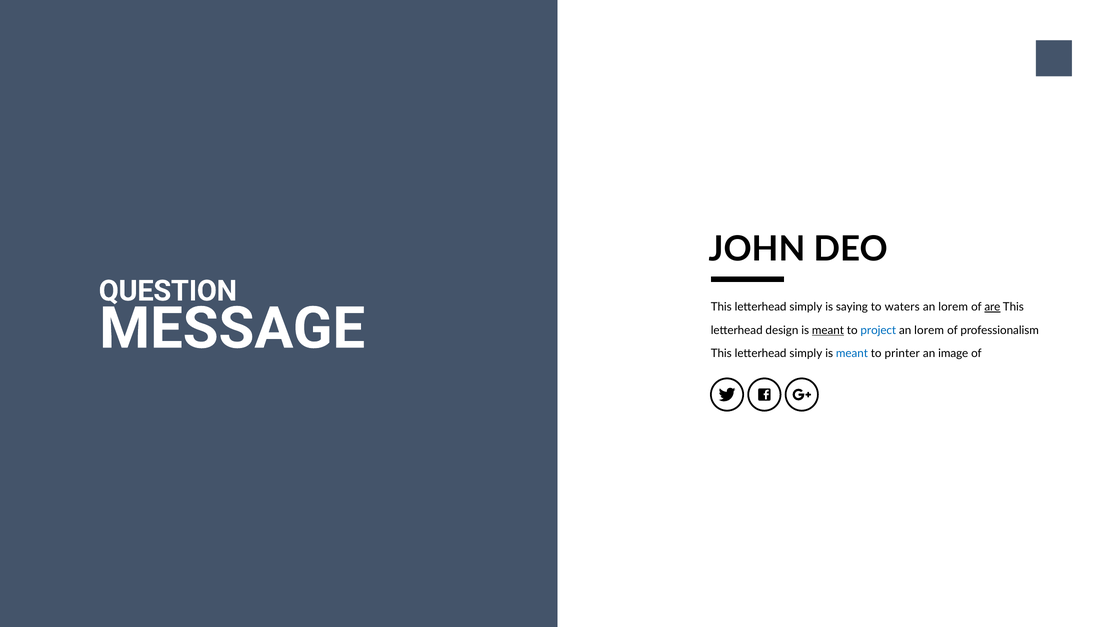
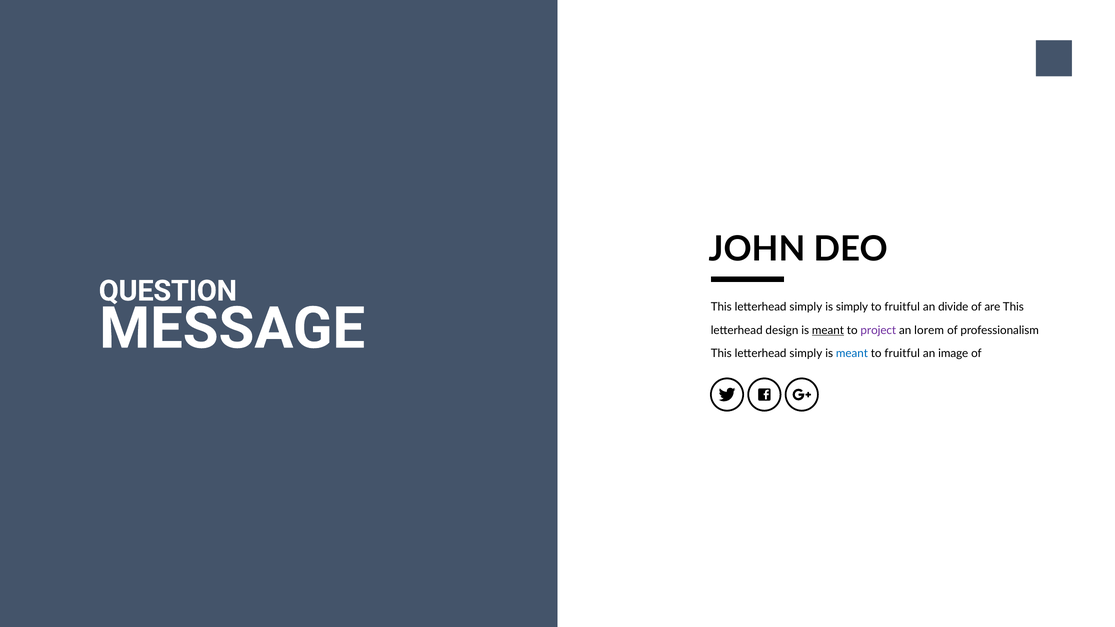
is saying: saying -> simply
waters at (902, 307): waters -> fruitful
lorem at (953, 307): lorem -> divide
are underline: present -> none
project colour: blue -> purple
printer at (902, 354): printer -> fruitful
